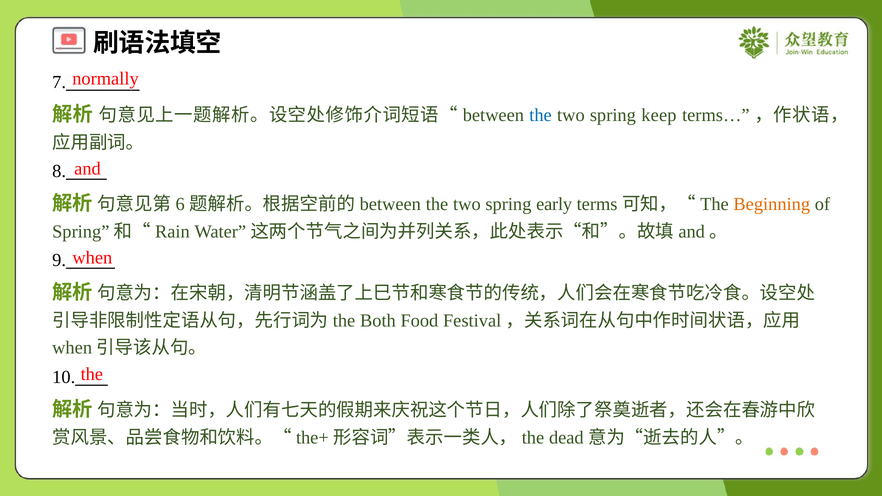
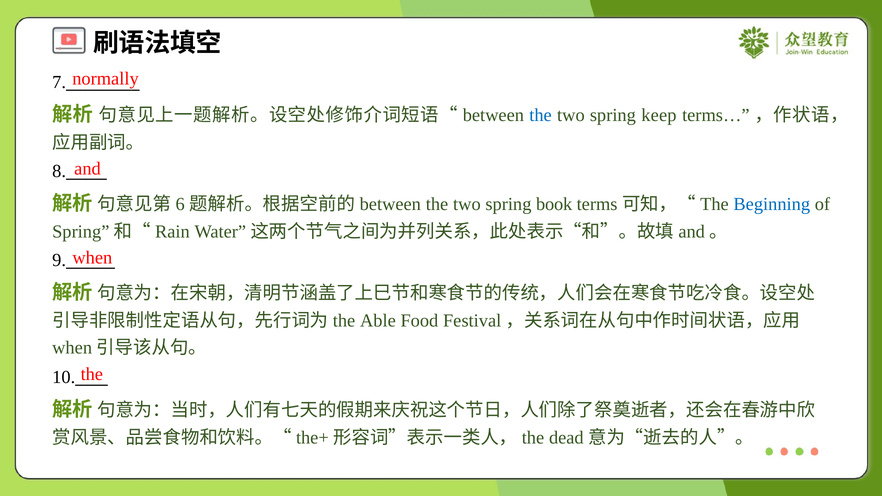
early: early -> book
Beginning colour: orange -> blue
Both: Both -> Able
